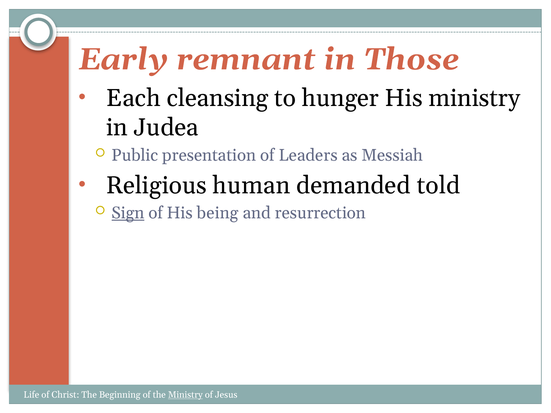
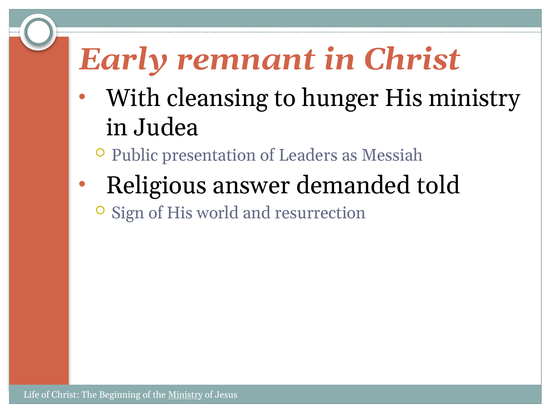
in Those: Those -> Christ
Each: Each -> With
human: human -> answer
Sign underline: present -> none
being: being -> world
